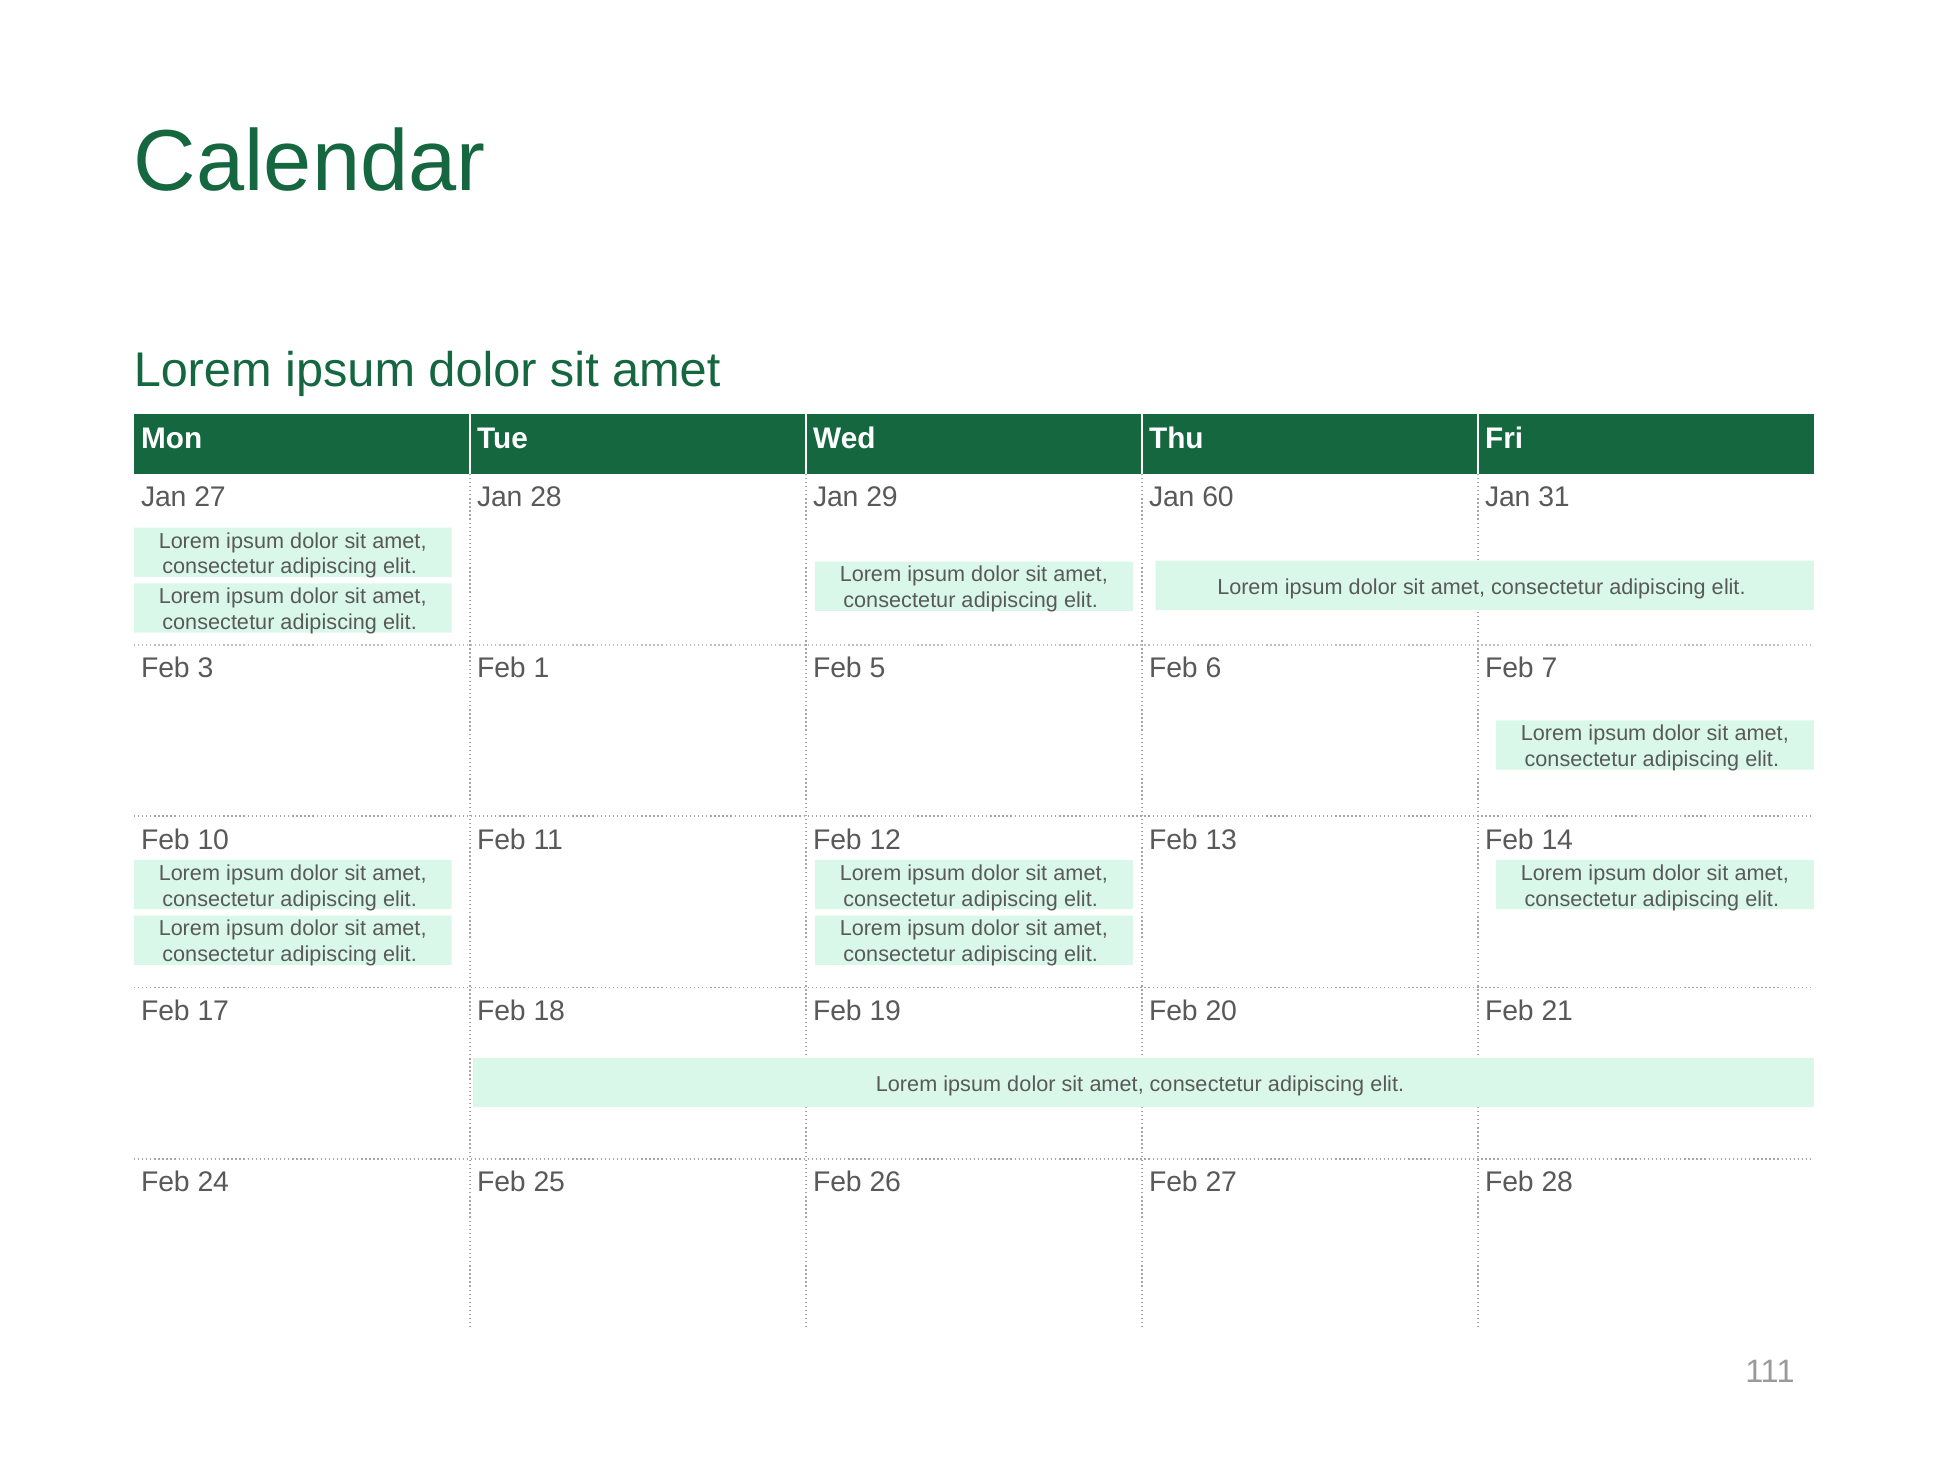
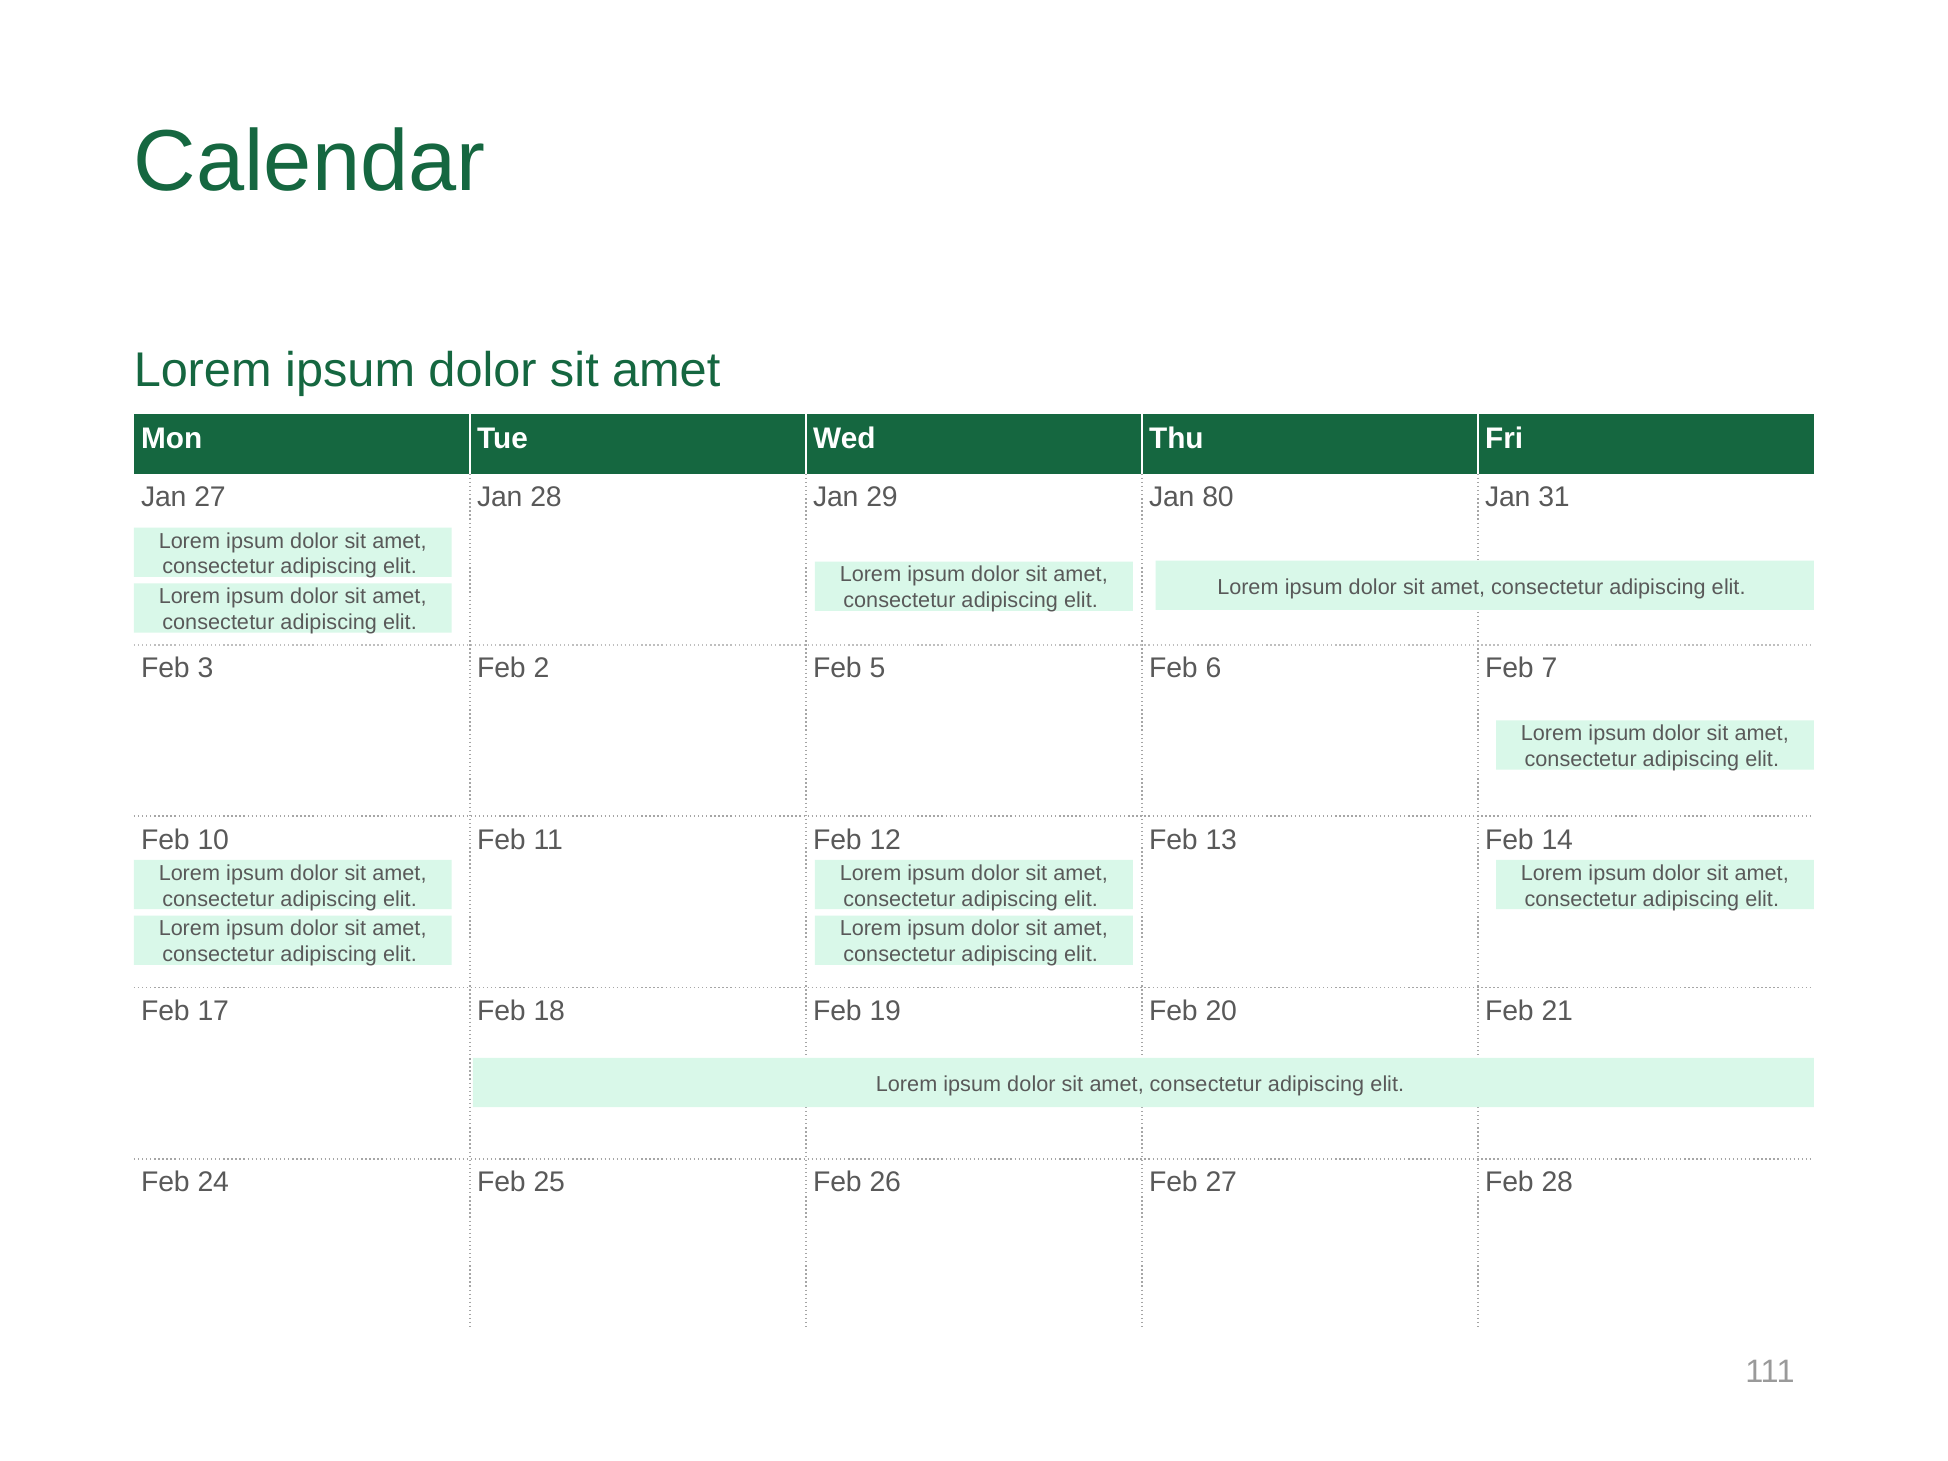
60: 60 -> 80
1: 1 -> 2
